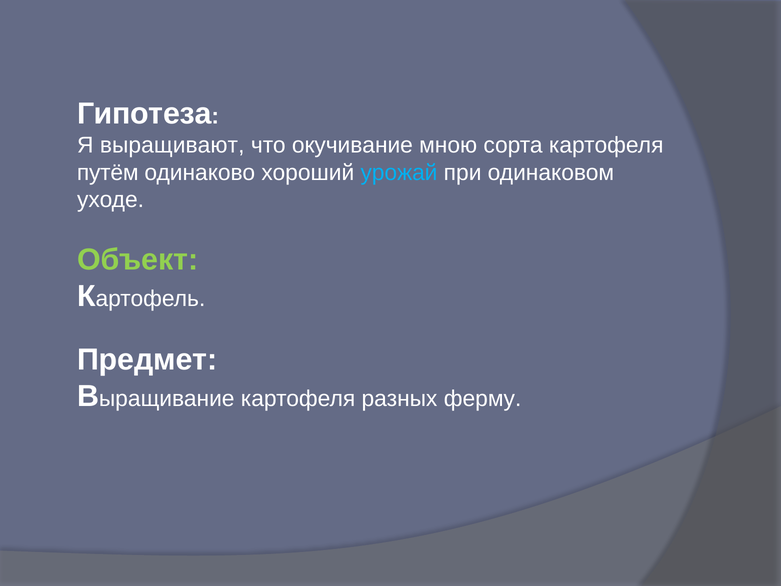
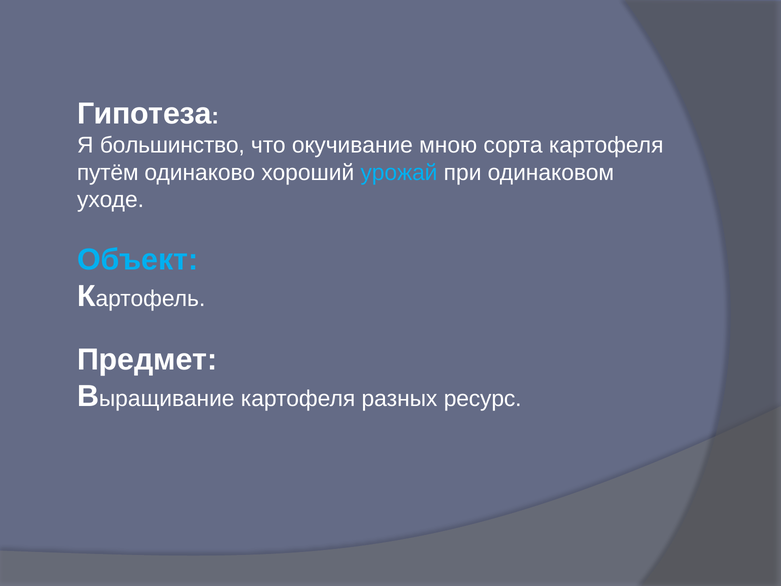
выращивают: выращивают -> большинство
Объект colour: light green -> light blue
ферму: ферму -> ресурс
